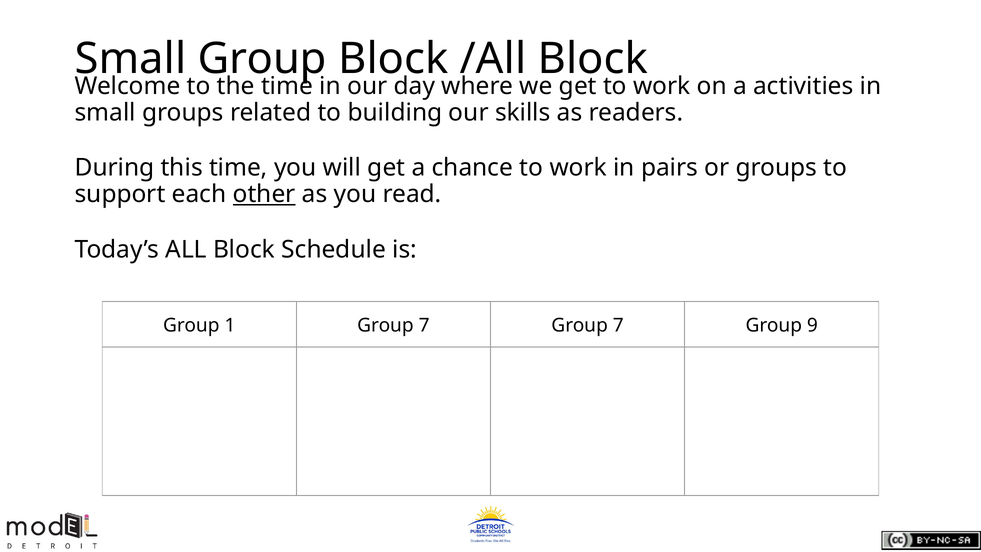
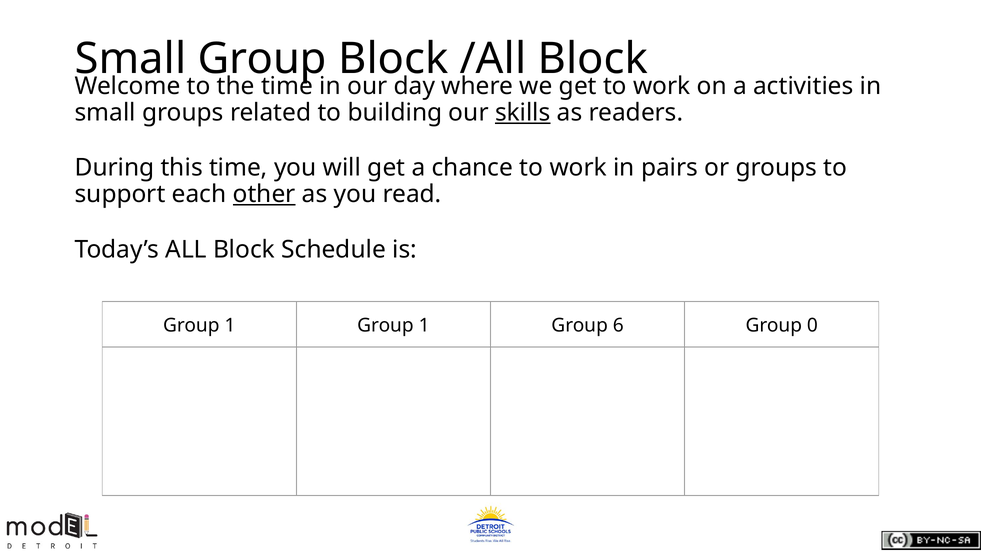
skills underline: none -> present
1 Group 7: 7 -> 1
7 at (618, 325): 7 -> 6
9: 9 -> 0
